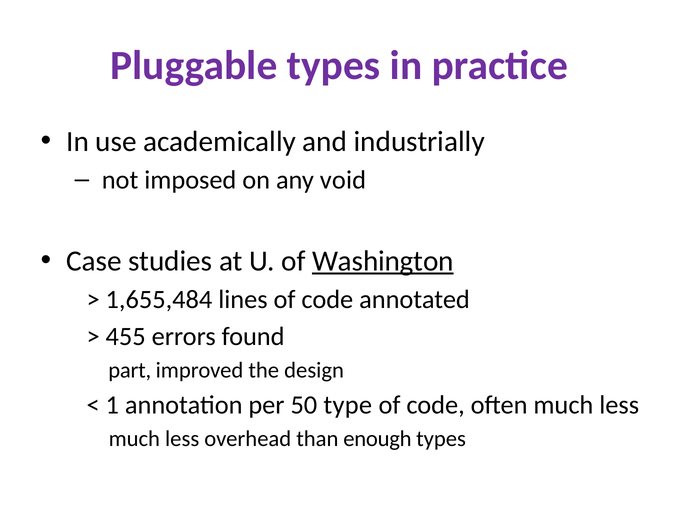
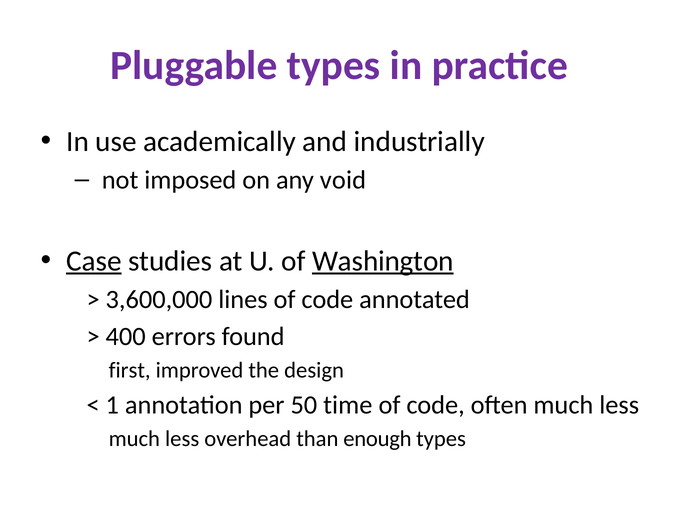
Case underline: none -> present
1,655,484: 1,655,484 -> 3,600,000
455: 455 -> 400
part: part -> first
type: type -> time
